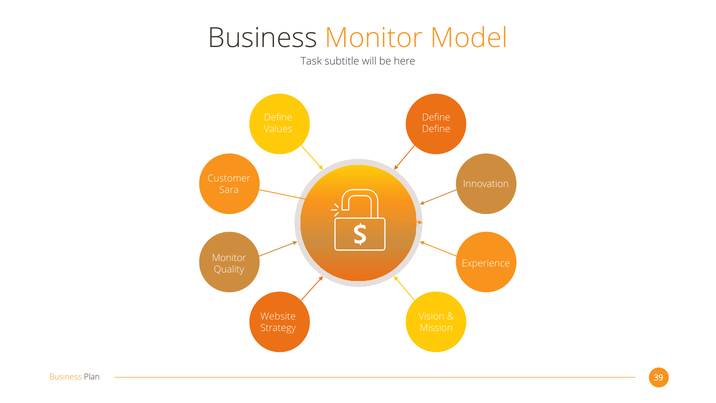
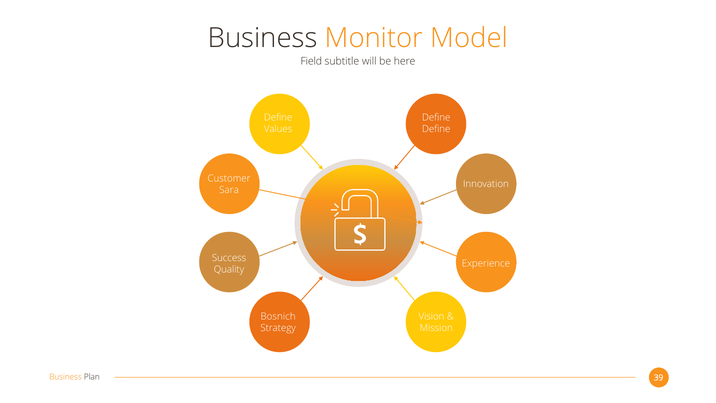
Task: Task -> Field
Monitor at (229, 258): Monitor -> Success
Website: Website -> Bosnich
